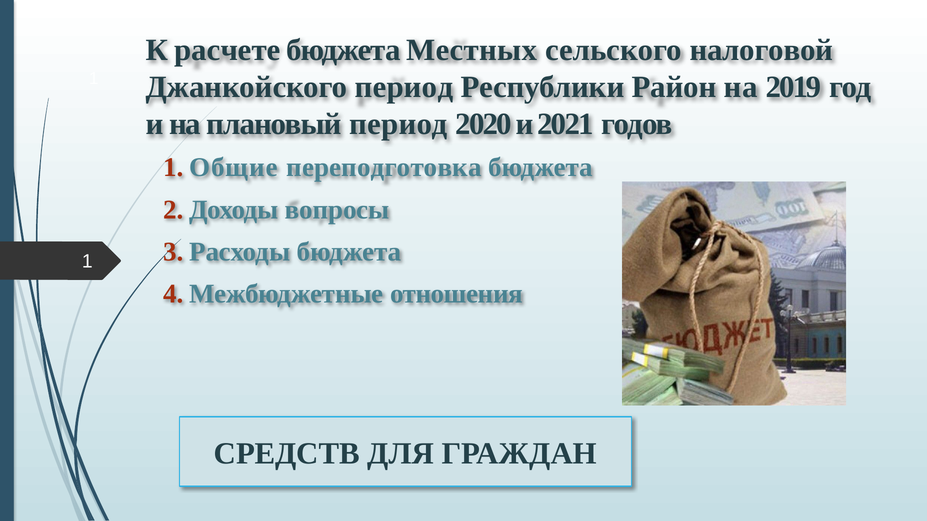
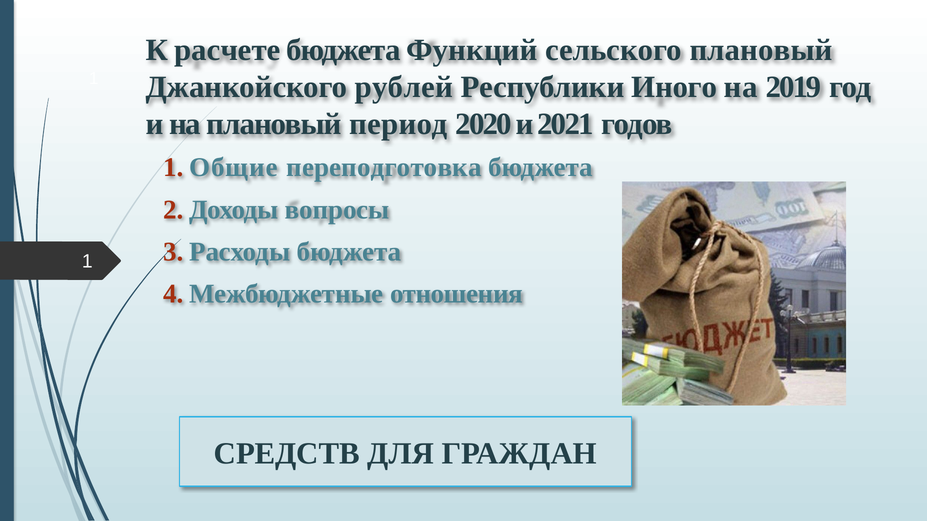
Местных: Местных -> Функций
сельского налоговой: налоговой -> плановый
Джанкойского период: период -> рублей
Район: Район -> Иного
